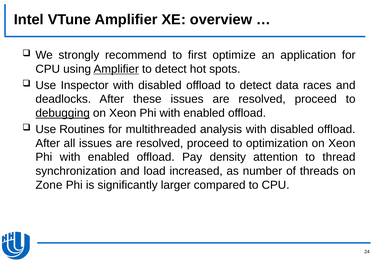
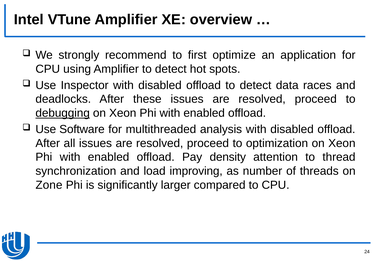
Amplifier at (116, 69) underline: present -> none
Routines: Routines -> Software
increased: increased -> improving
